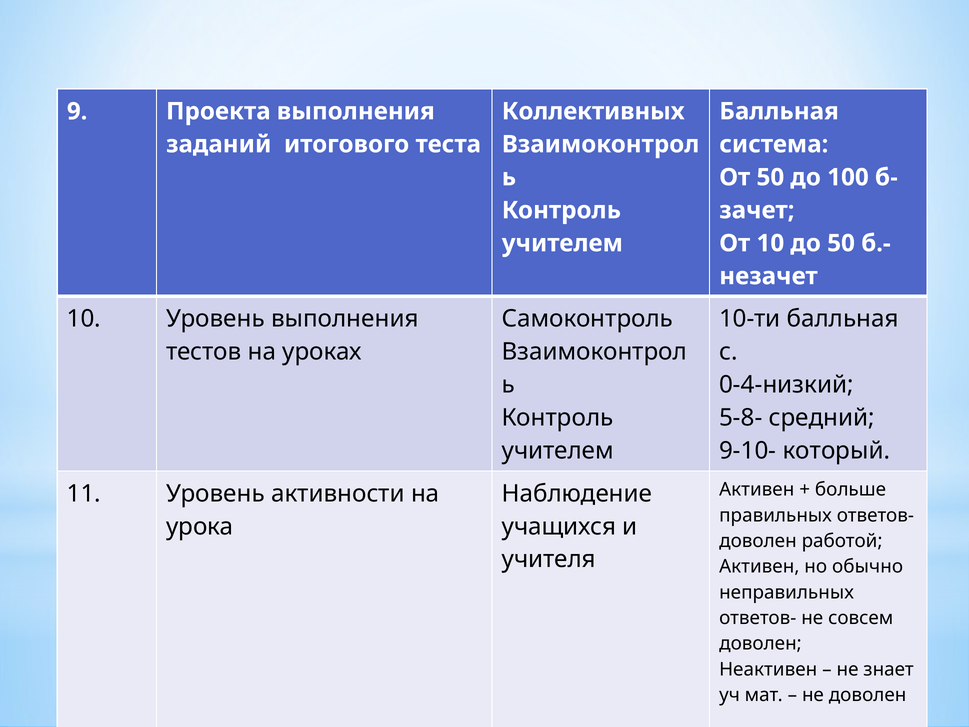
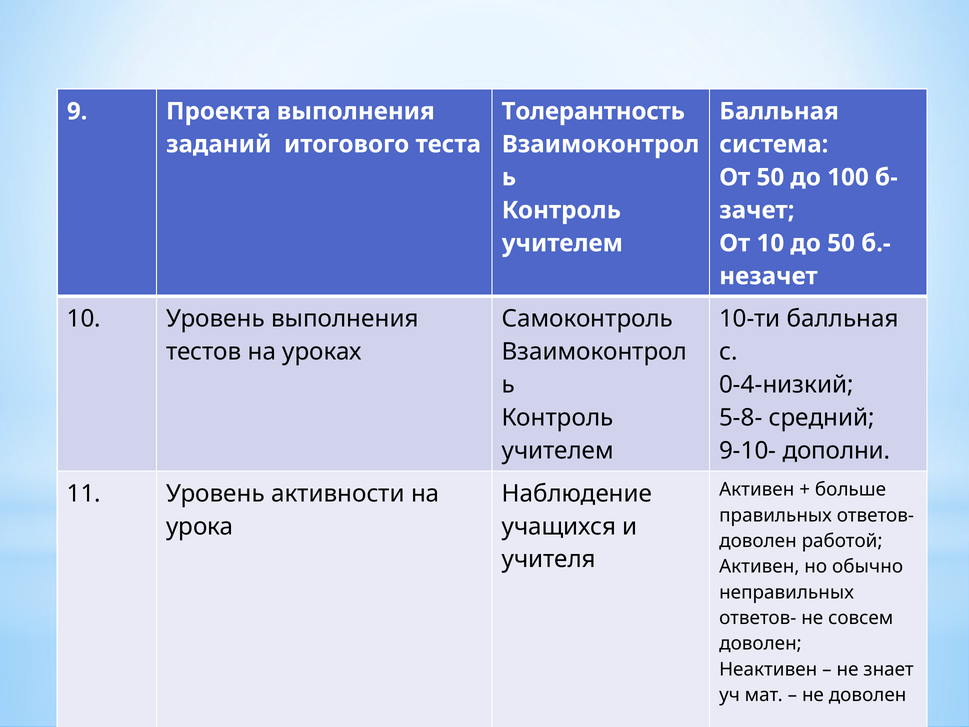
Коллективных: Коллективных -> Толерантность
который: который -> дополни
